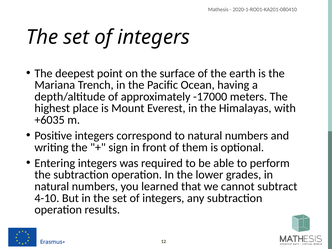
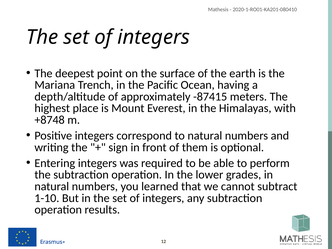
-17000: -17000 -> -87415
+6035: +6035 -> +8748
4-10: 4-10 -> 1-10
